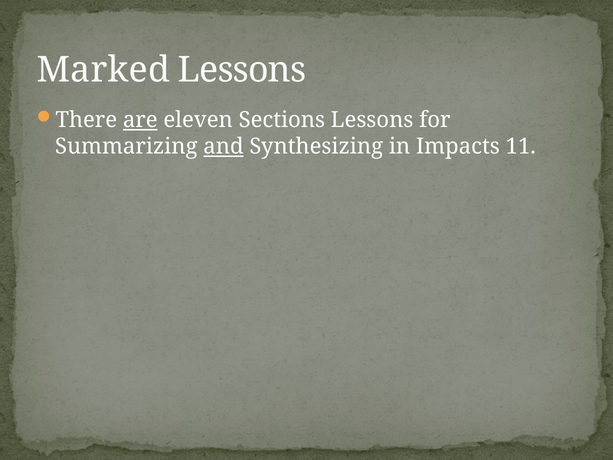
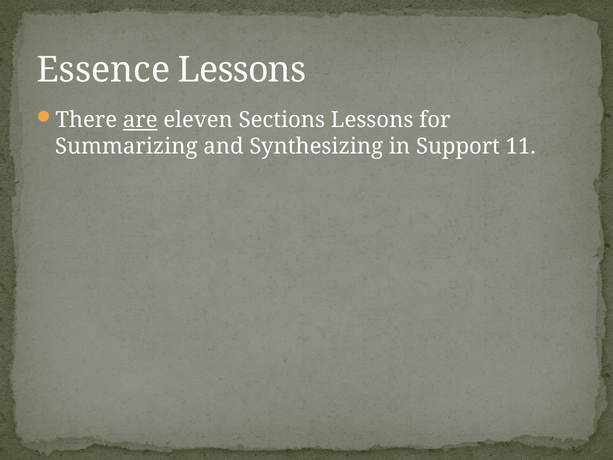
Marked: Marked -> Essence
and underline: present -> none
Impacts: Impacts -> Support
